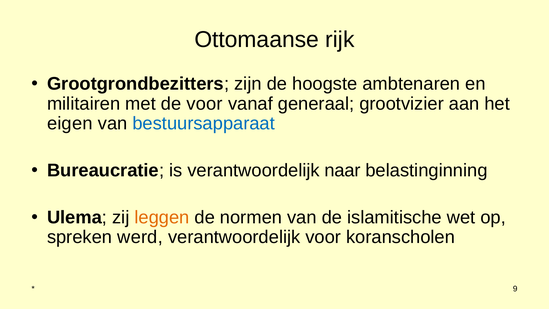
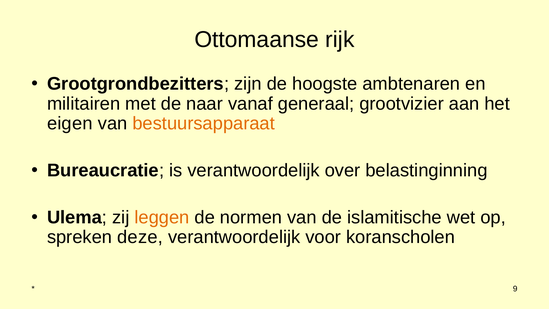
de voor: voor -> naar
bestuursapparaat colour: blue -> orange
naar: naar -> over
werd: werd -> deze
